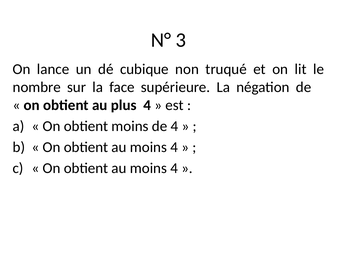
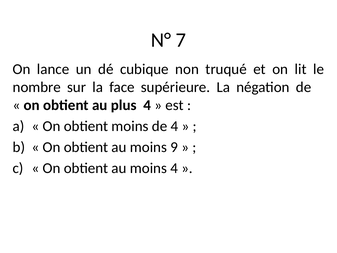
3: 3 -> 7
4 at (174, 147): 4 -> 9
